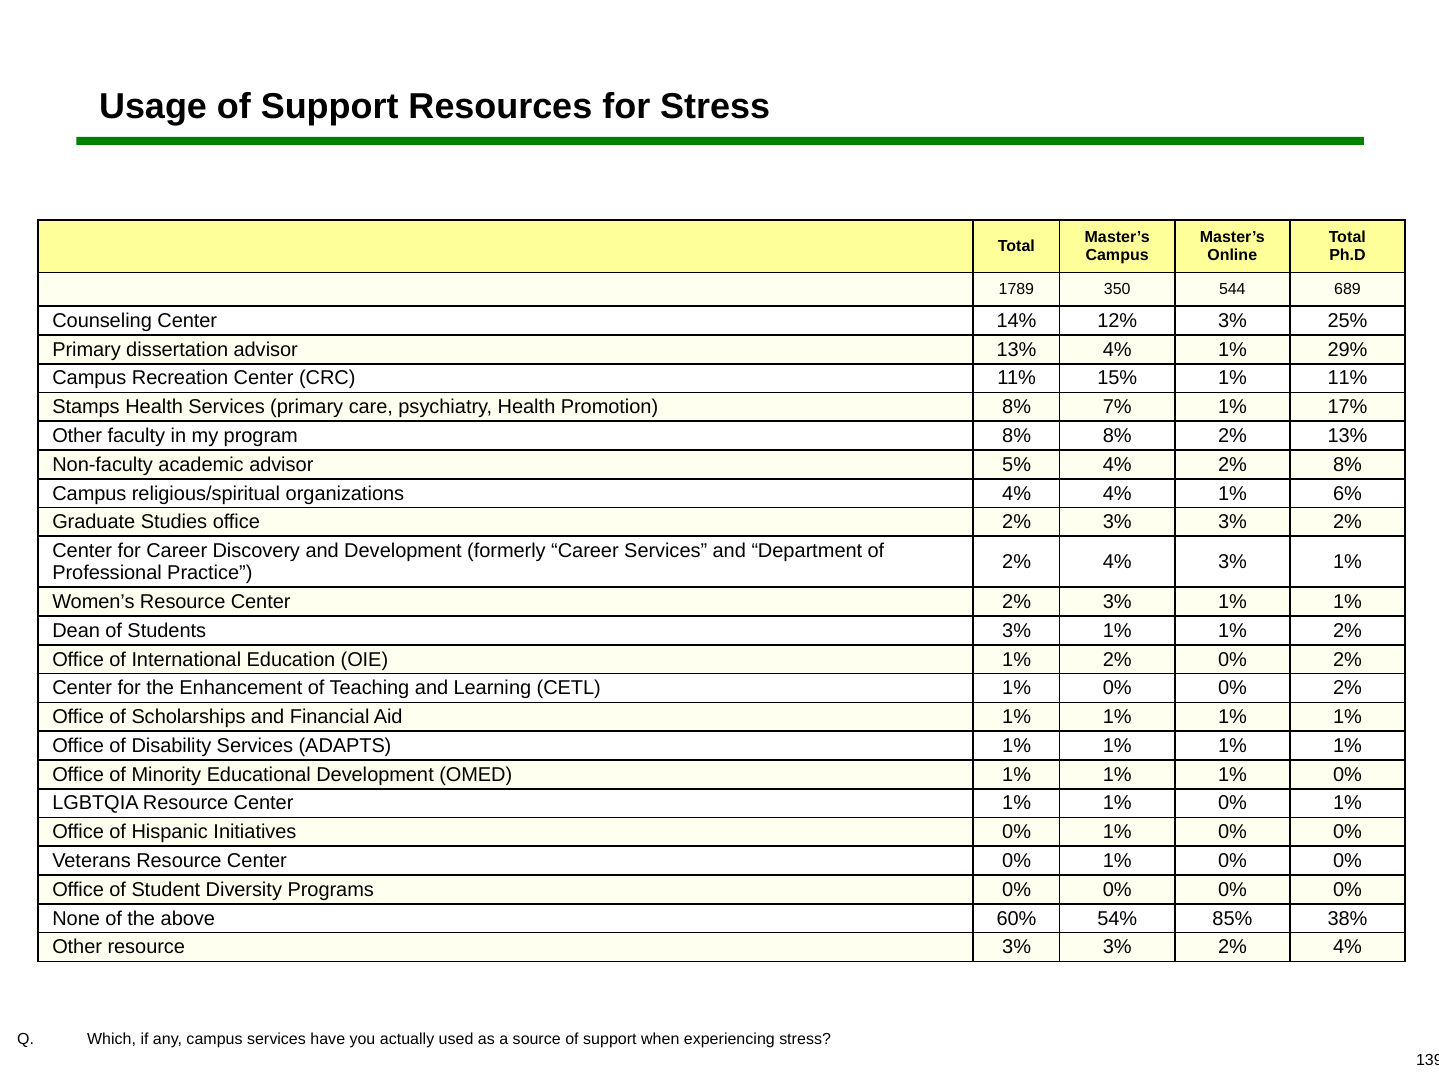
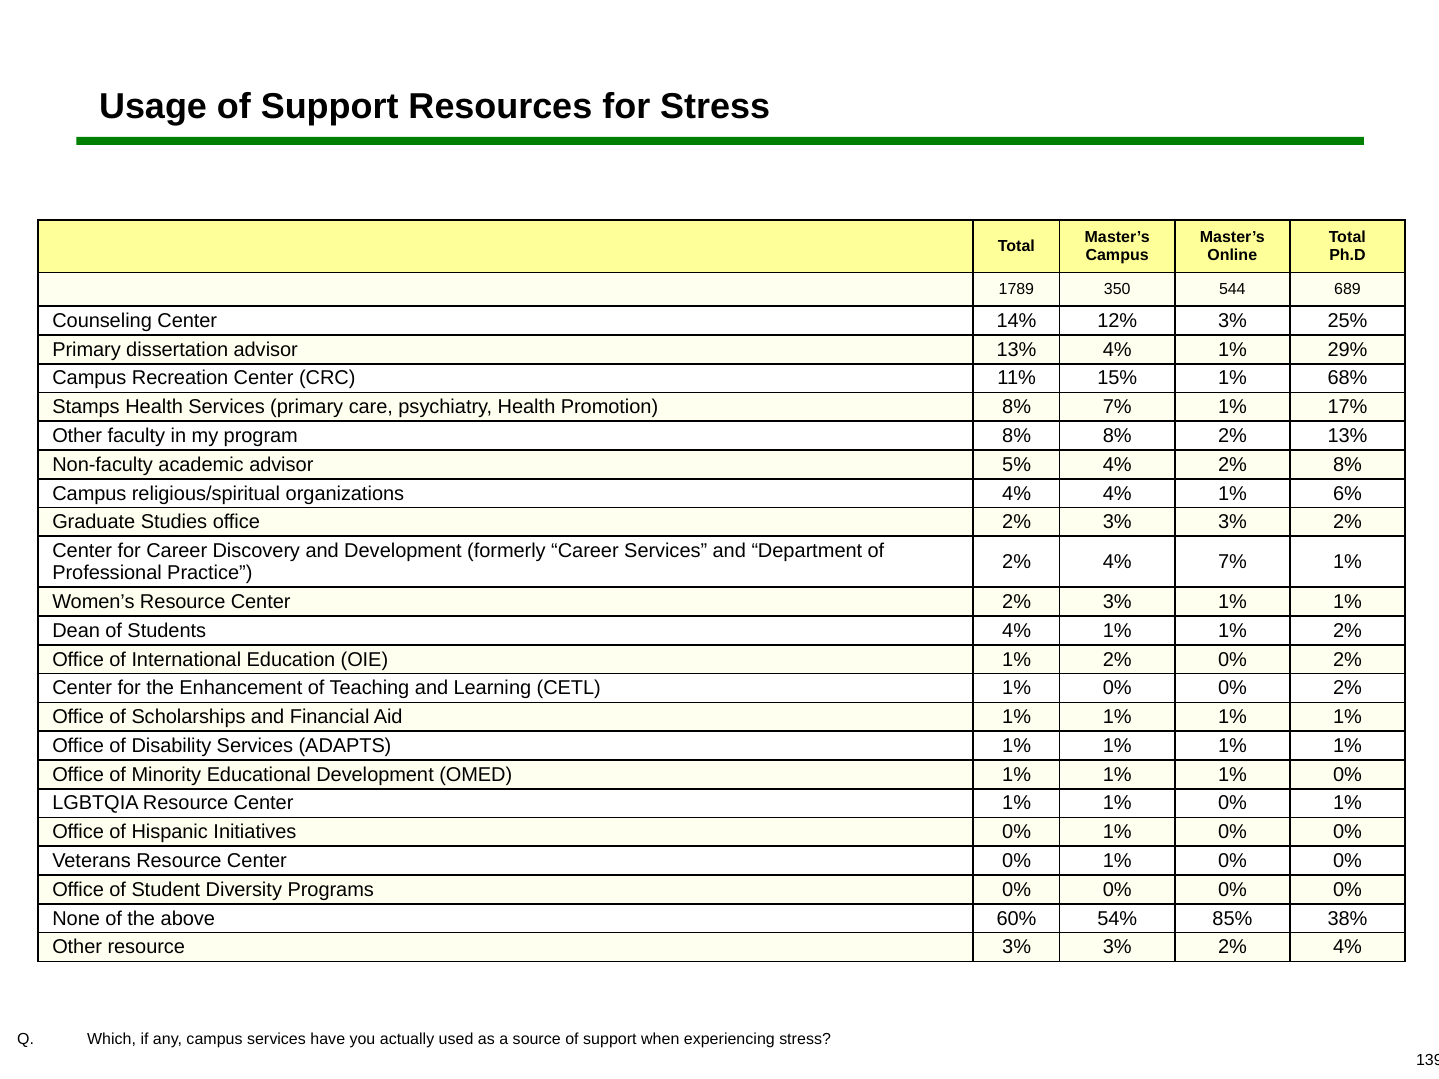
1% 11%: 11% -> 68%
4% 3%: 3% -> 7%
Students 3%: 3% -> 4%
